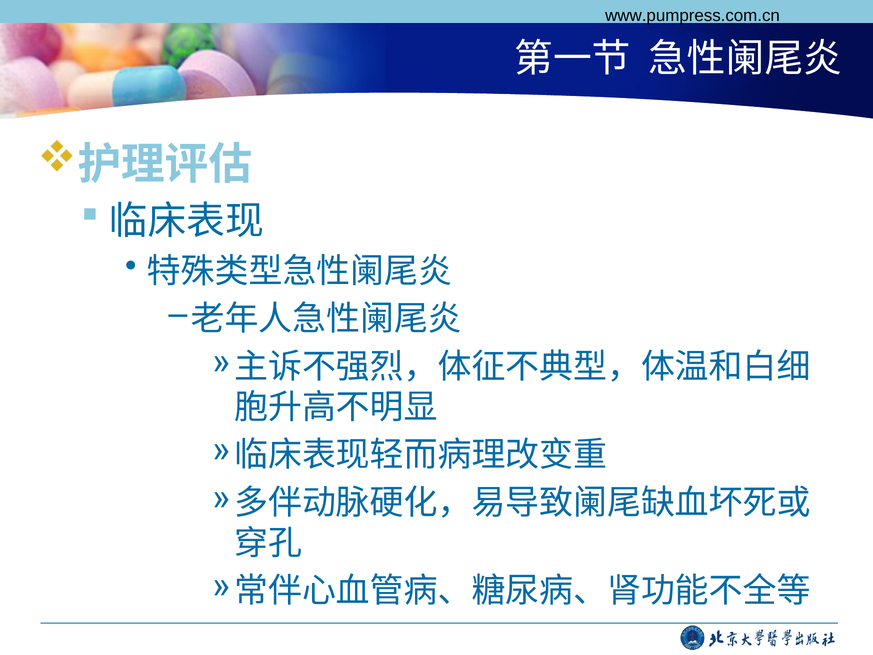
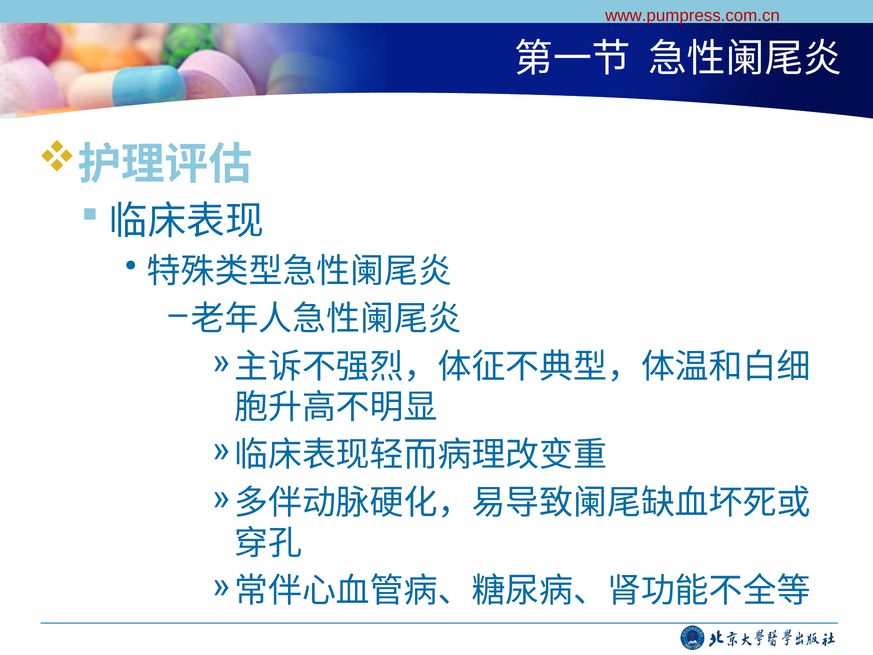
www.pumpress.com.cn colour: black -> red
